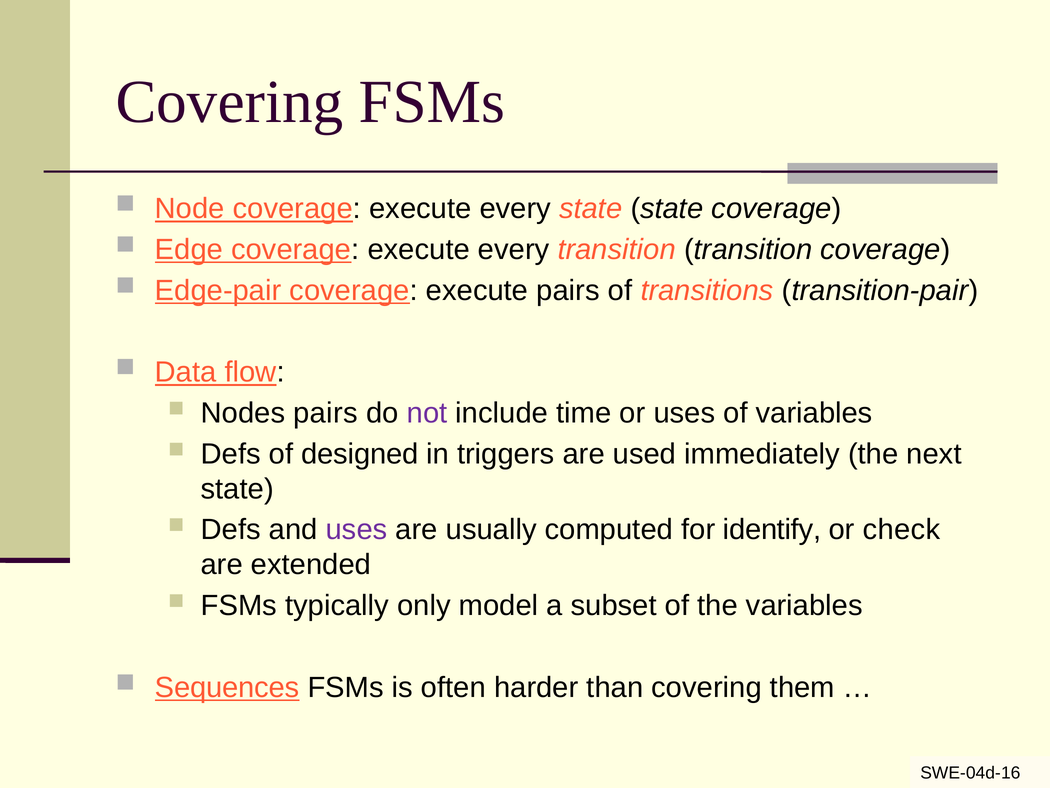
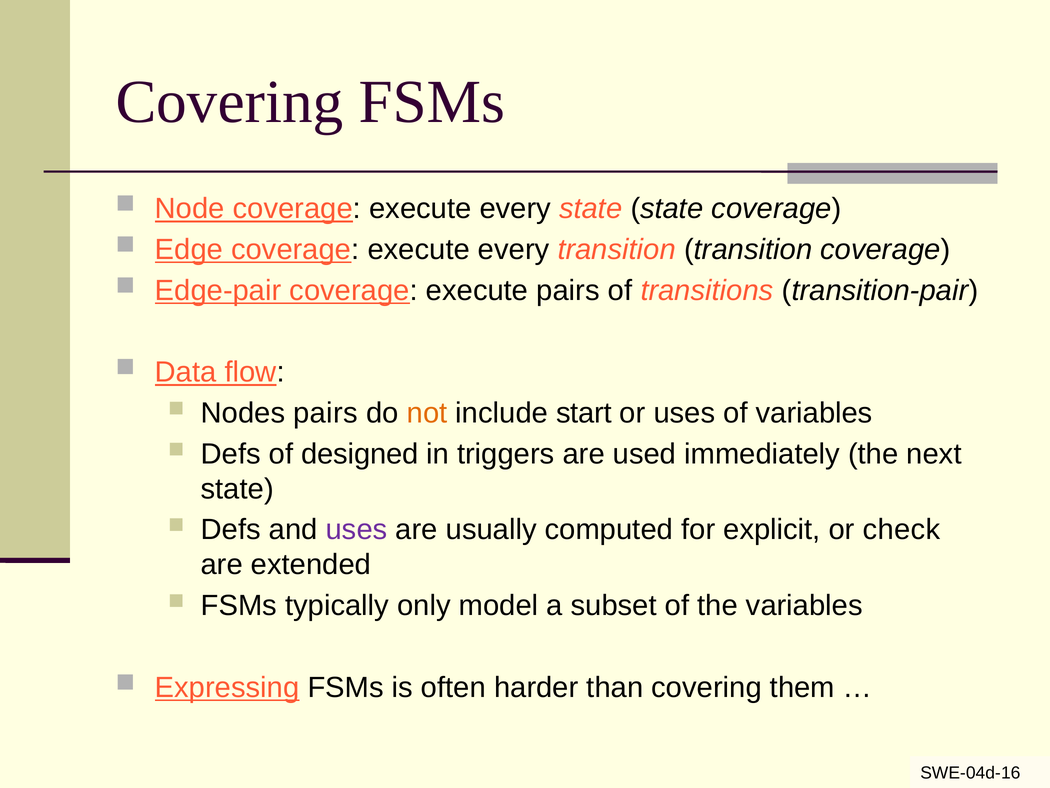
not colour: purple -> orange
time: time -> start
identify: identify -> explicit
Sequences: Sequences -> Expressing
